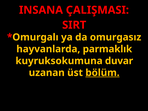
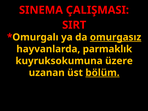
INSANA: INSANA -> SINEMA
omurgasız underline: none -> present
duvar: duvar -> üzere
